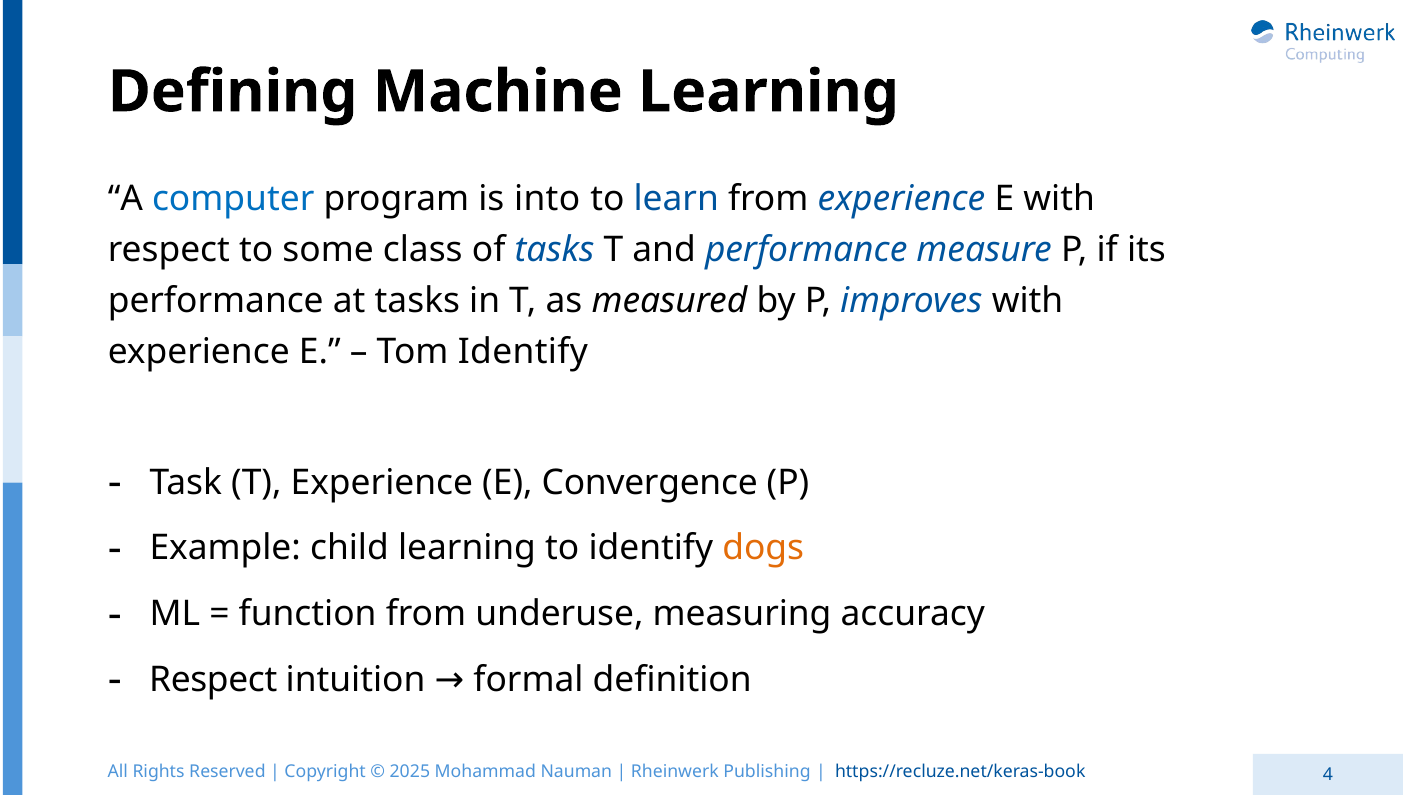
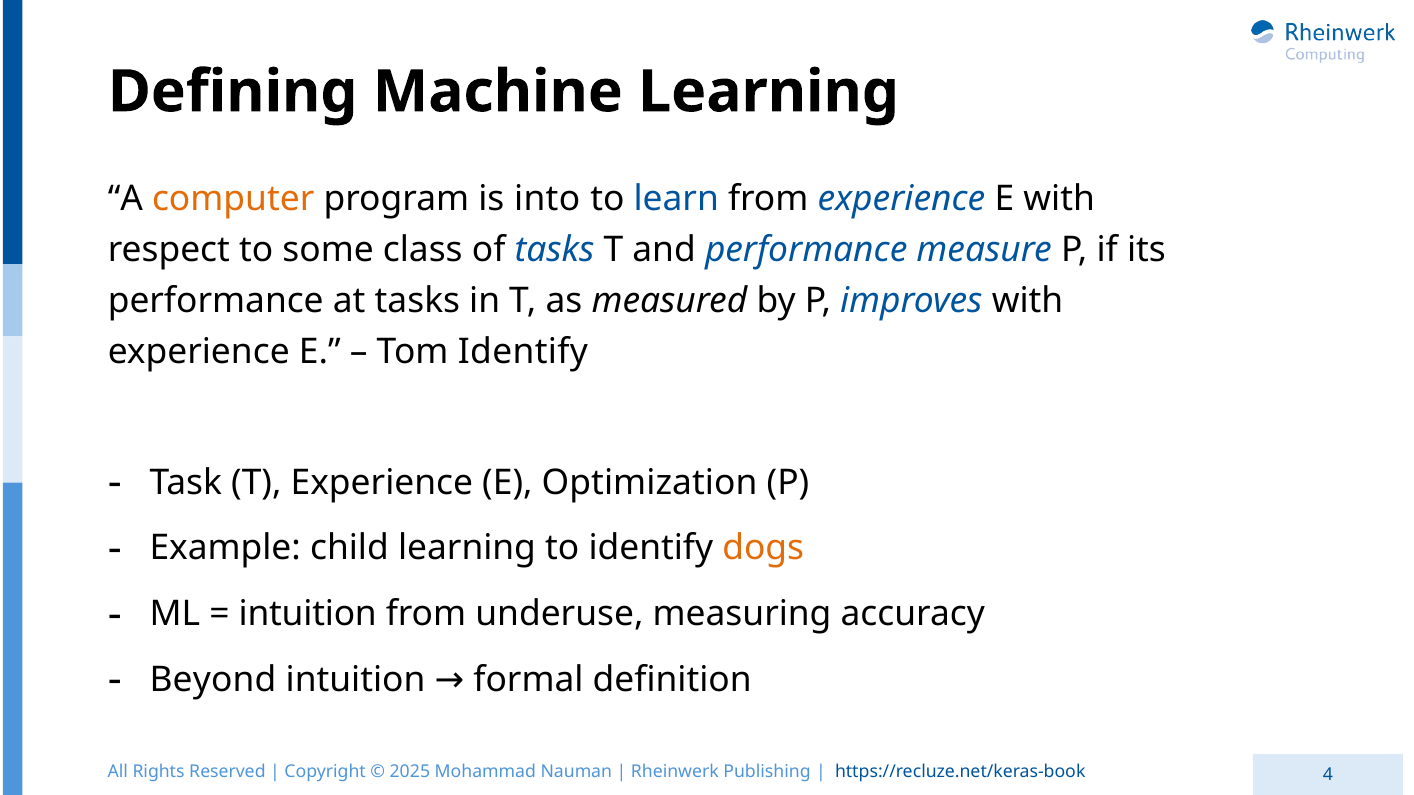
computer colour: blue -> orange
Convergence: Convergence -> Optimization
function at (308, 614): function -> intuition
Respect at (213, 680): Respect -> Beyond
